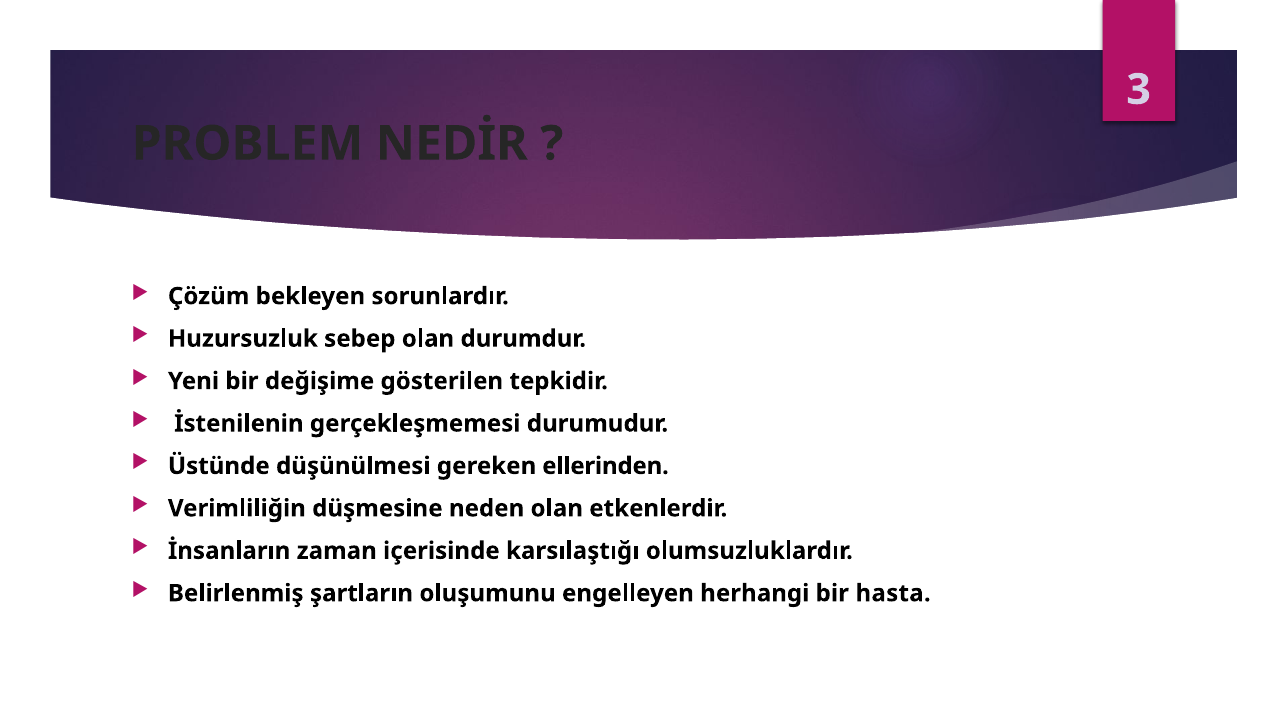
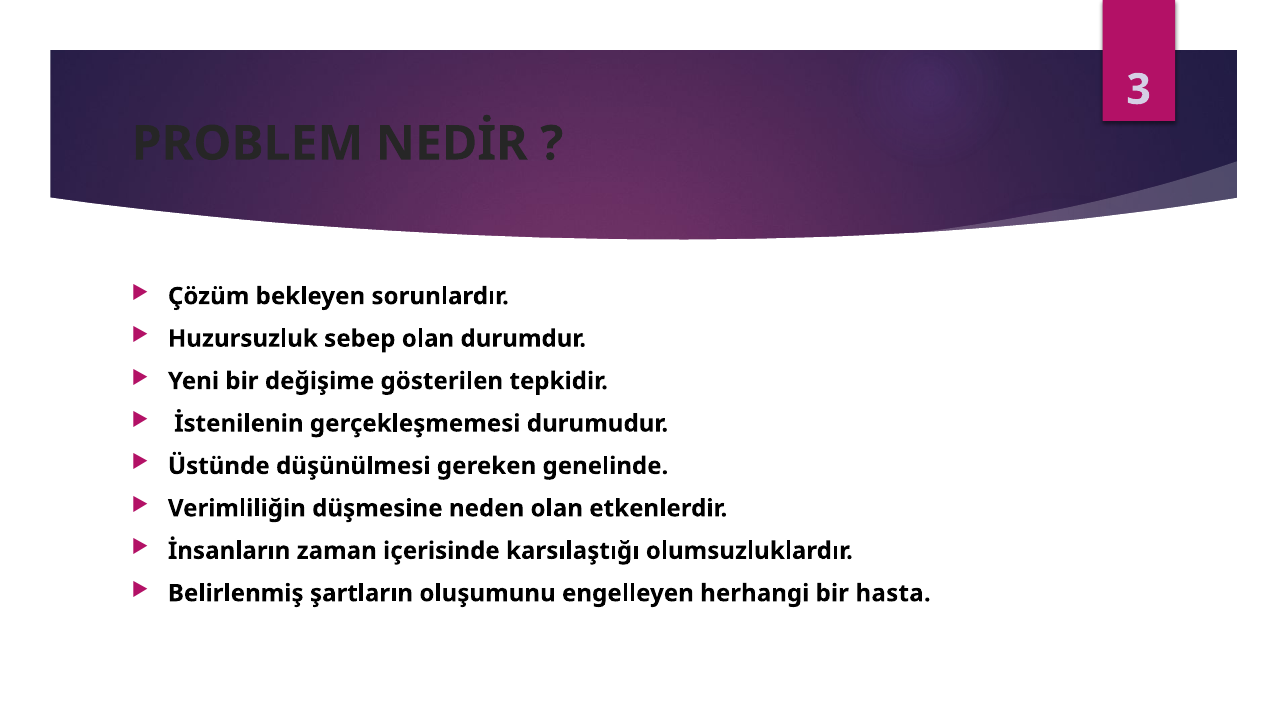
ellerinden: ellerinden -> genelinde
